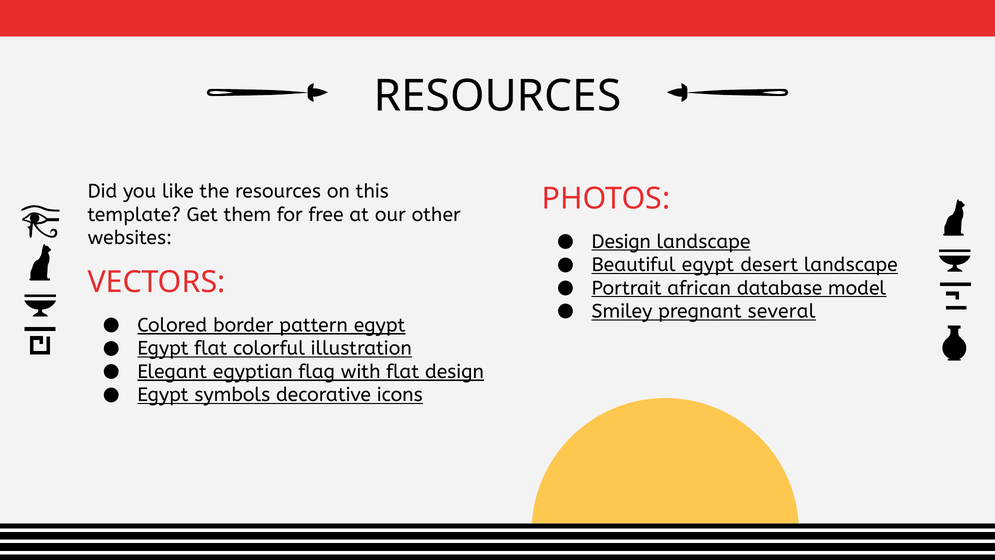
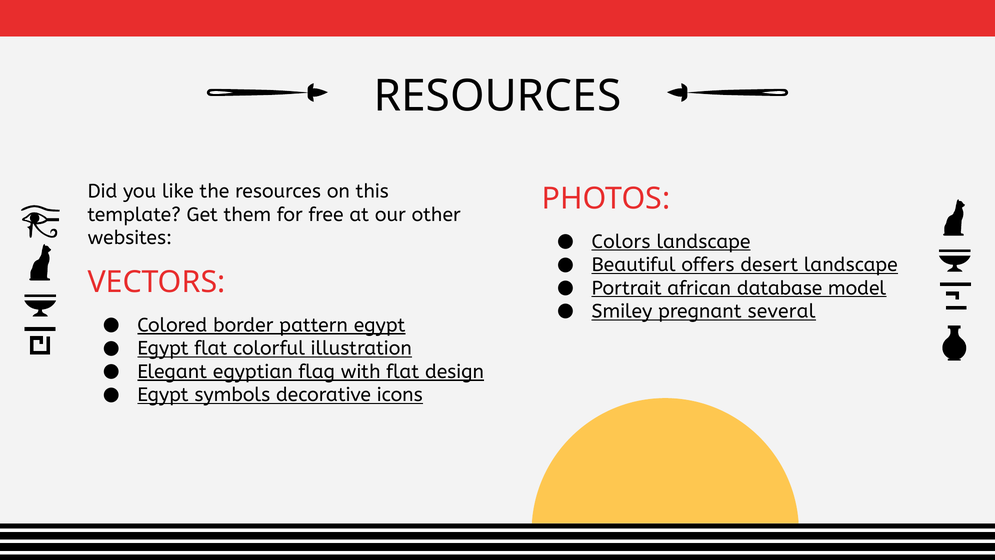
Design at (621, 242): Design -> Colors
Beautiful egypt: egypt -> offers
